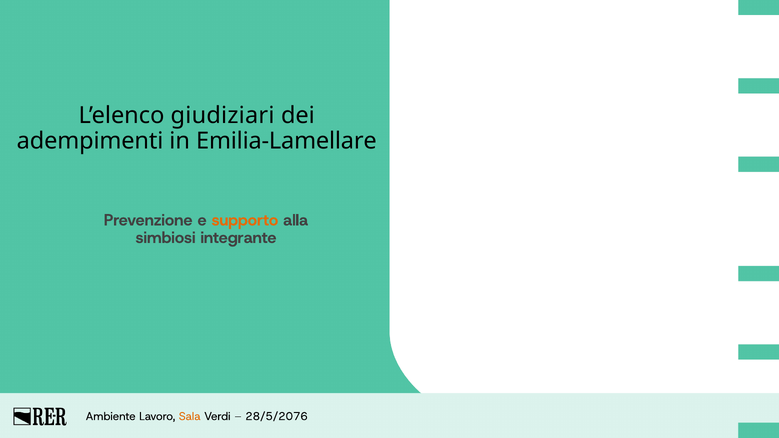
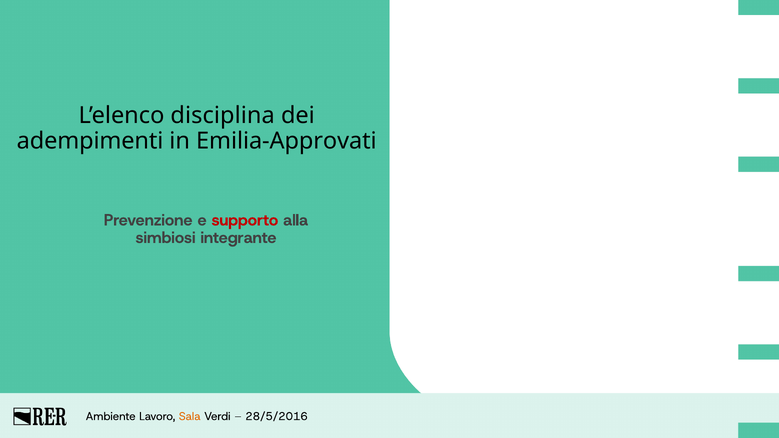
giudiziari: giudiziari -> disciplina
Emilia-Lamellare: Emilia-Lamellare -> Emilia-Approvati
supporto colour: orange -> red
28/5/2076: 28/5/2076 -> 28/5/2016
